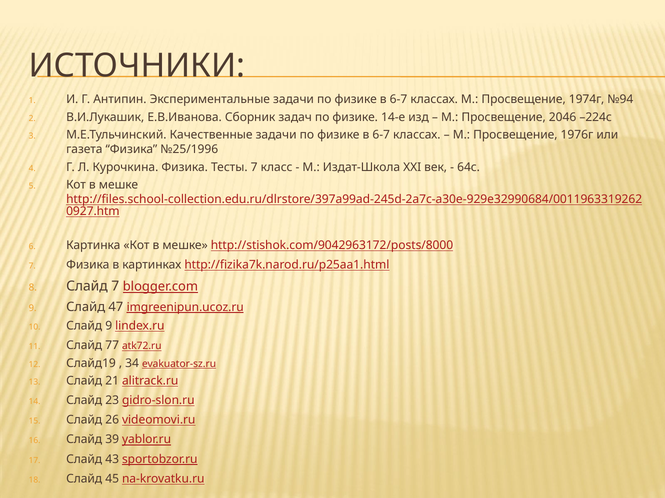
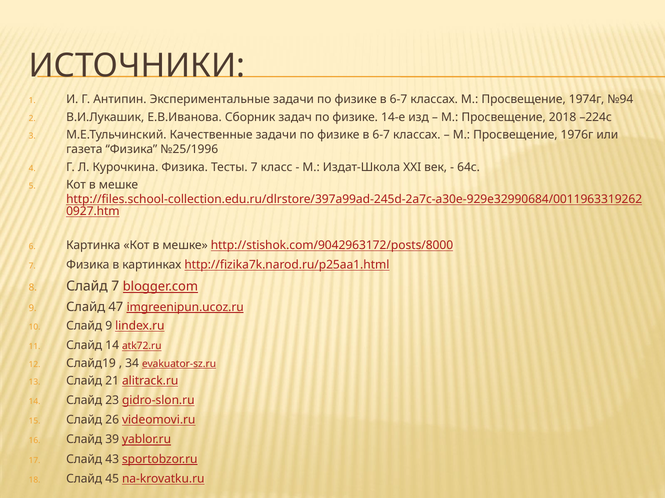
2046: 2046 -> 2018
Слайд 77: 77 -> 14
